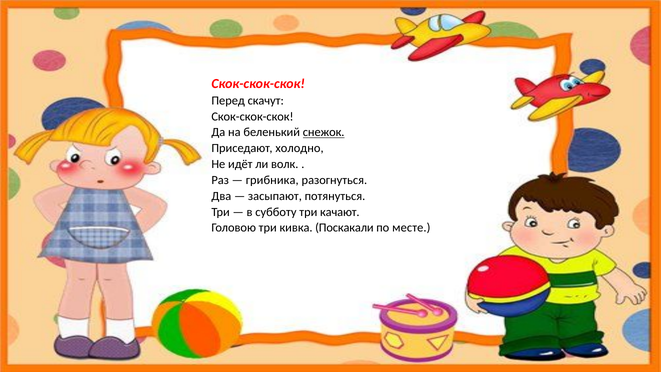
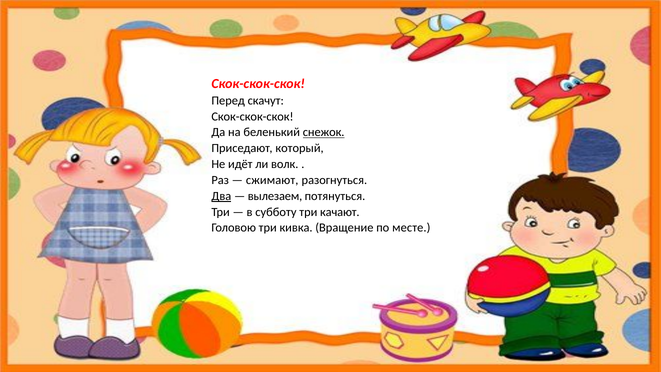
холодно: холодно -> который
грибника: грибника -> сжимают
Два underline: none -> present
засыпают: засыпают -> вылезаем
Поскакали: Поскакали -> Вращение
